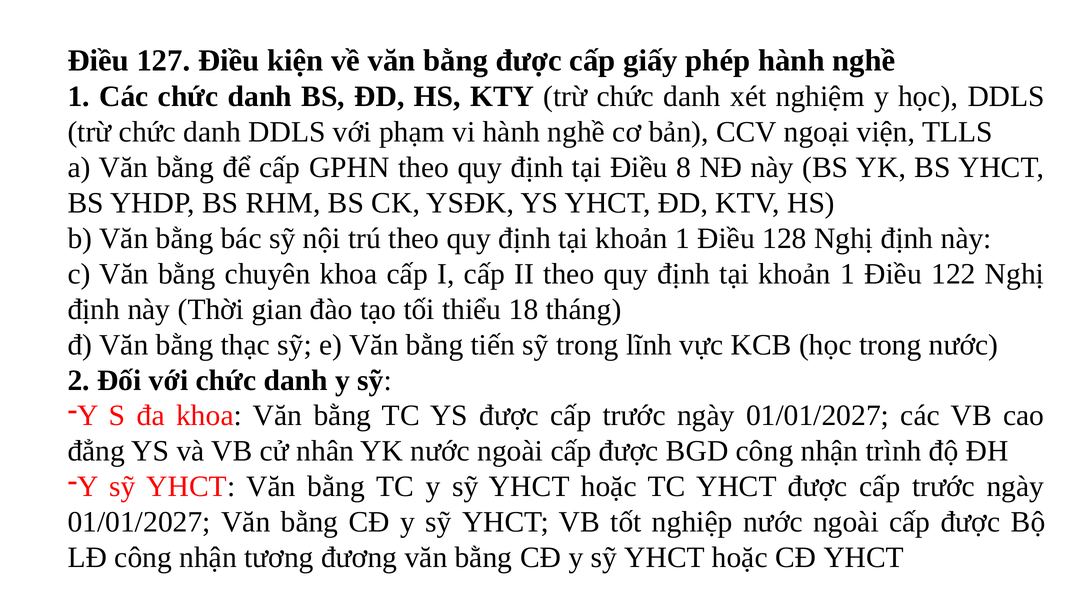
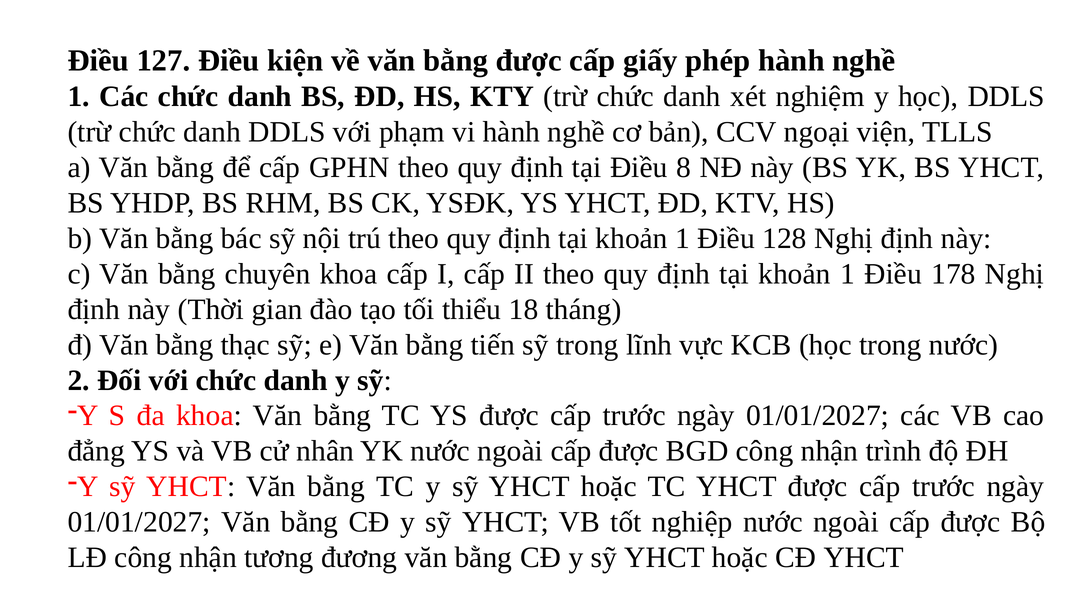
122: 122 -> 178
